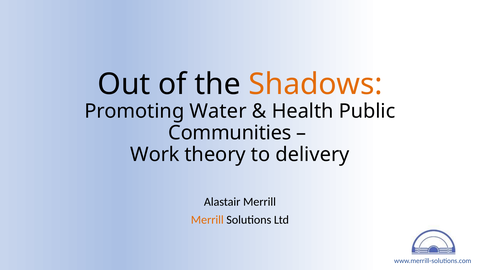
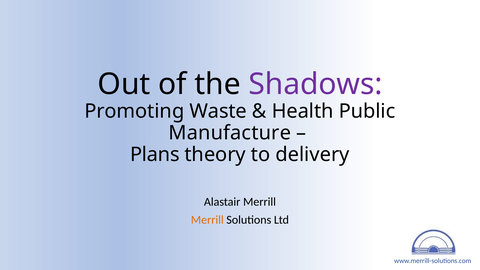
Shadows colour: orange -> purple
Water: Water -> Waste
Communities: Communities -> Manufacture
Work: Work -> Plans
